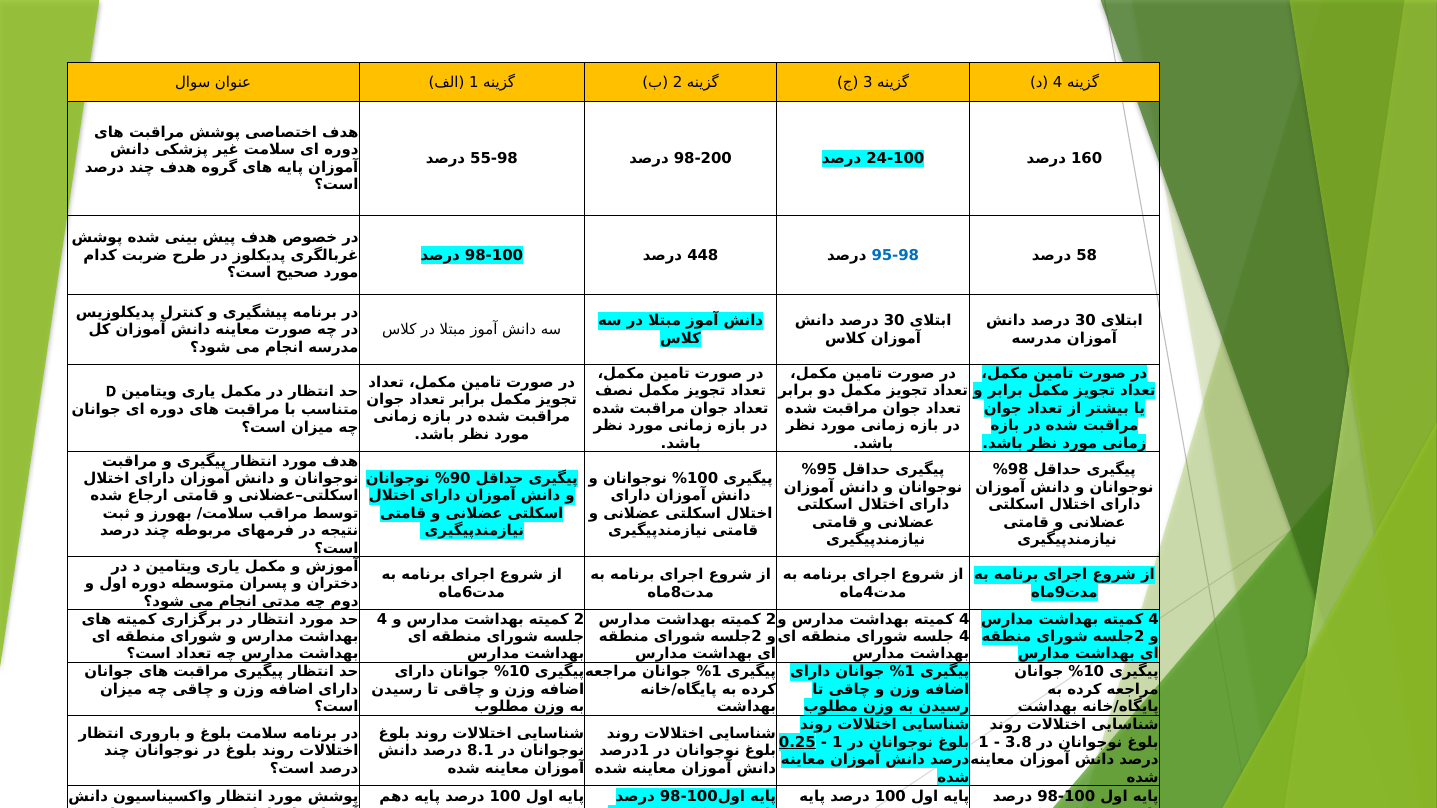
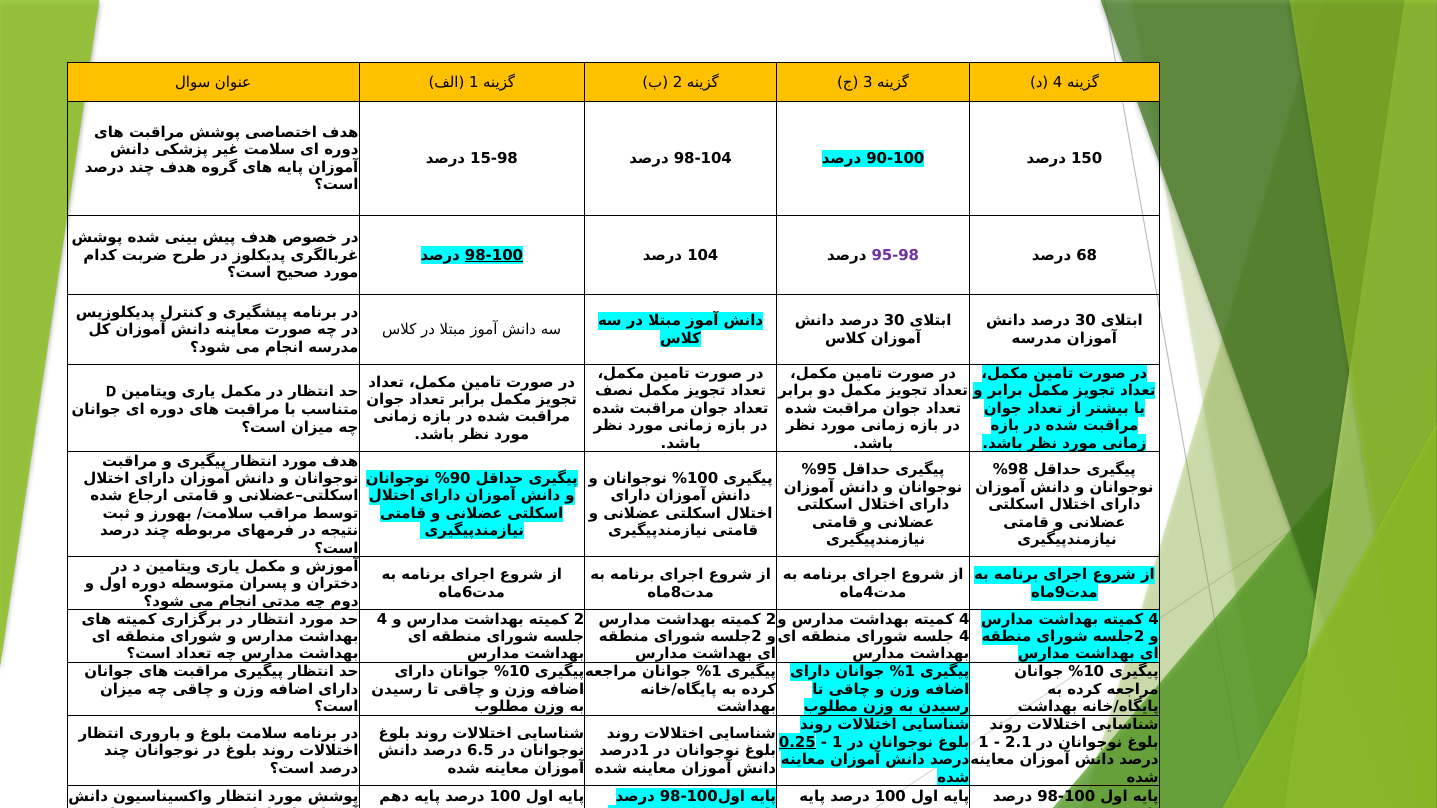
55-98: 55-98 -> 15-98
98-200: 98-200 -> 98-104
24-100: 24-100 -> 90-100
160: 160 -> 150
98-100 underline: none -> present
448: 448 -> 104
95-98 colour: blue -> purple
58: 58 -> 68
3.8: 3.8 -> 2.1
8.1: 8.1 -> 6.5
